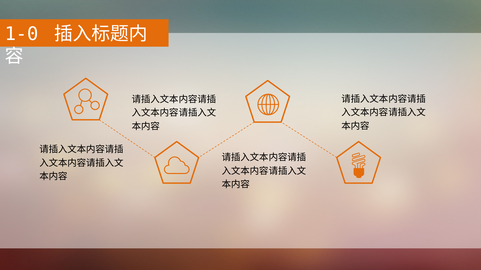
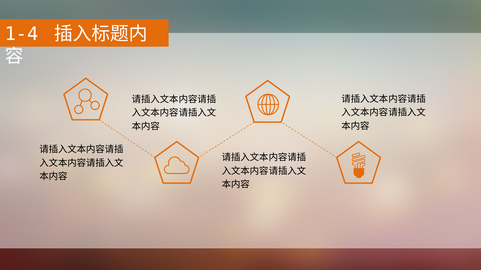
1-0: 1-0 -> 1-4
